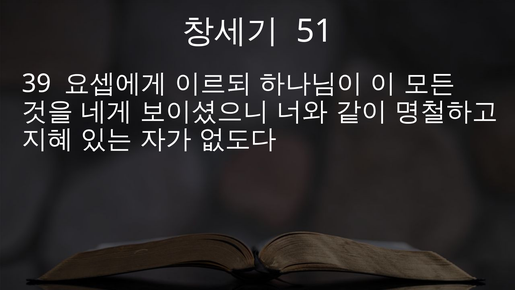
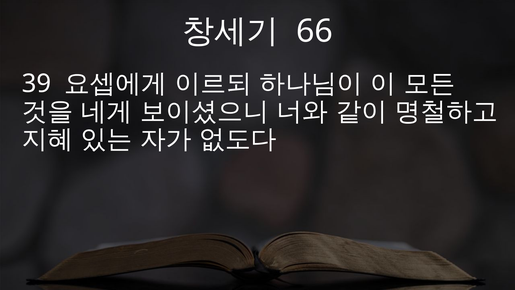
51: 51 -> 66
